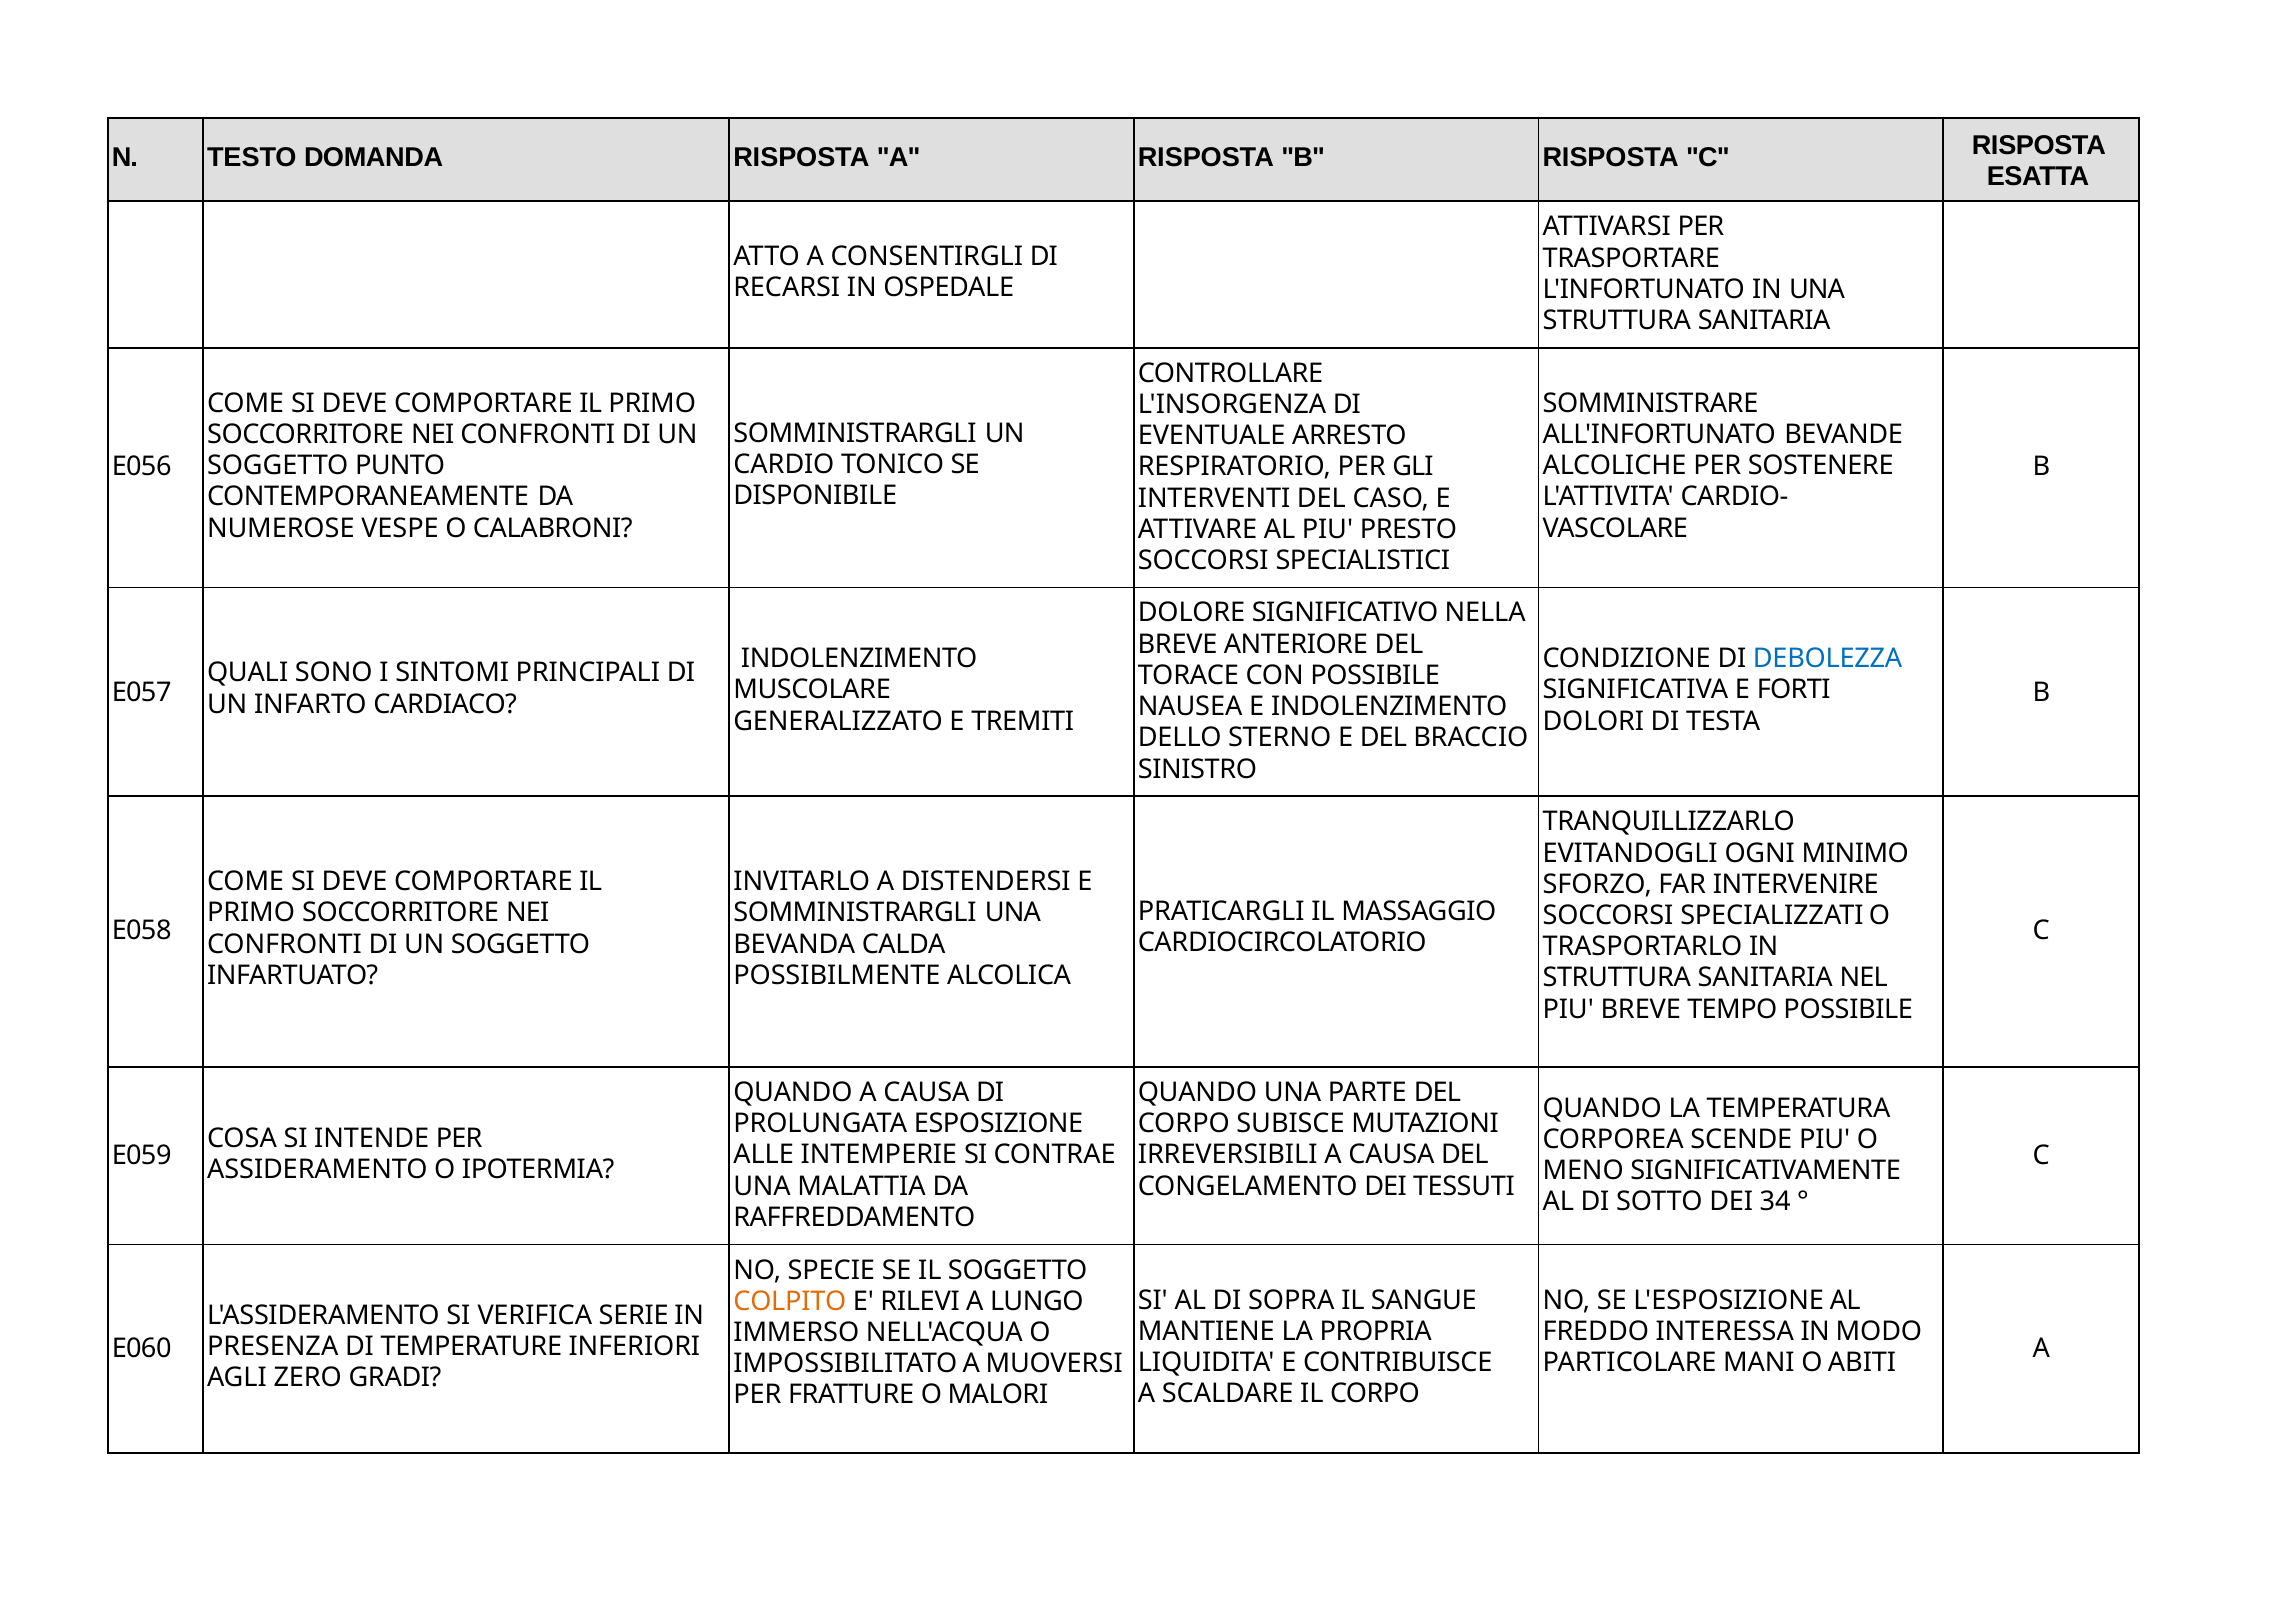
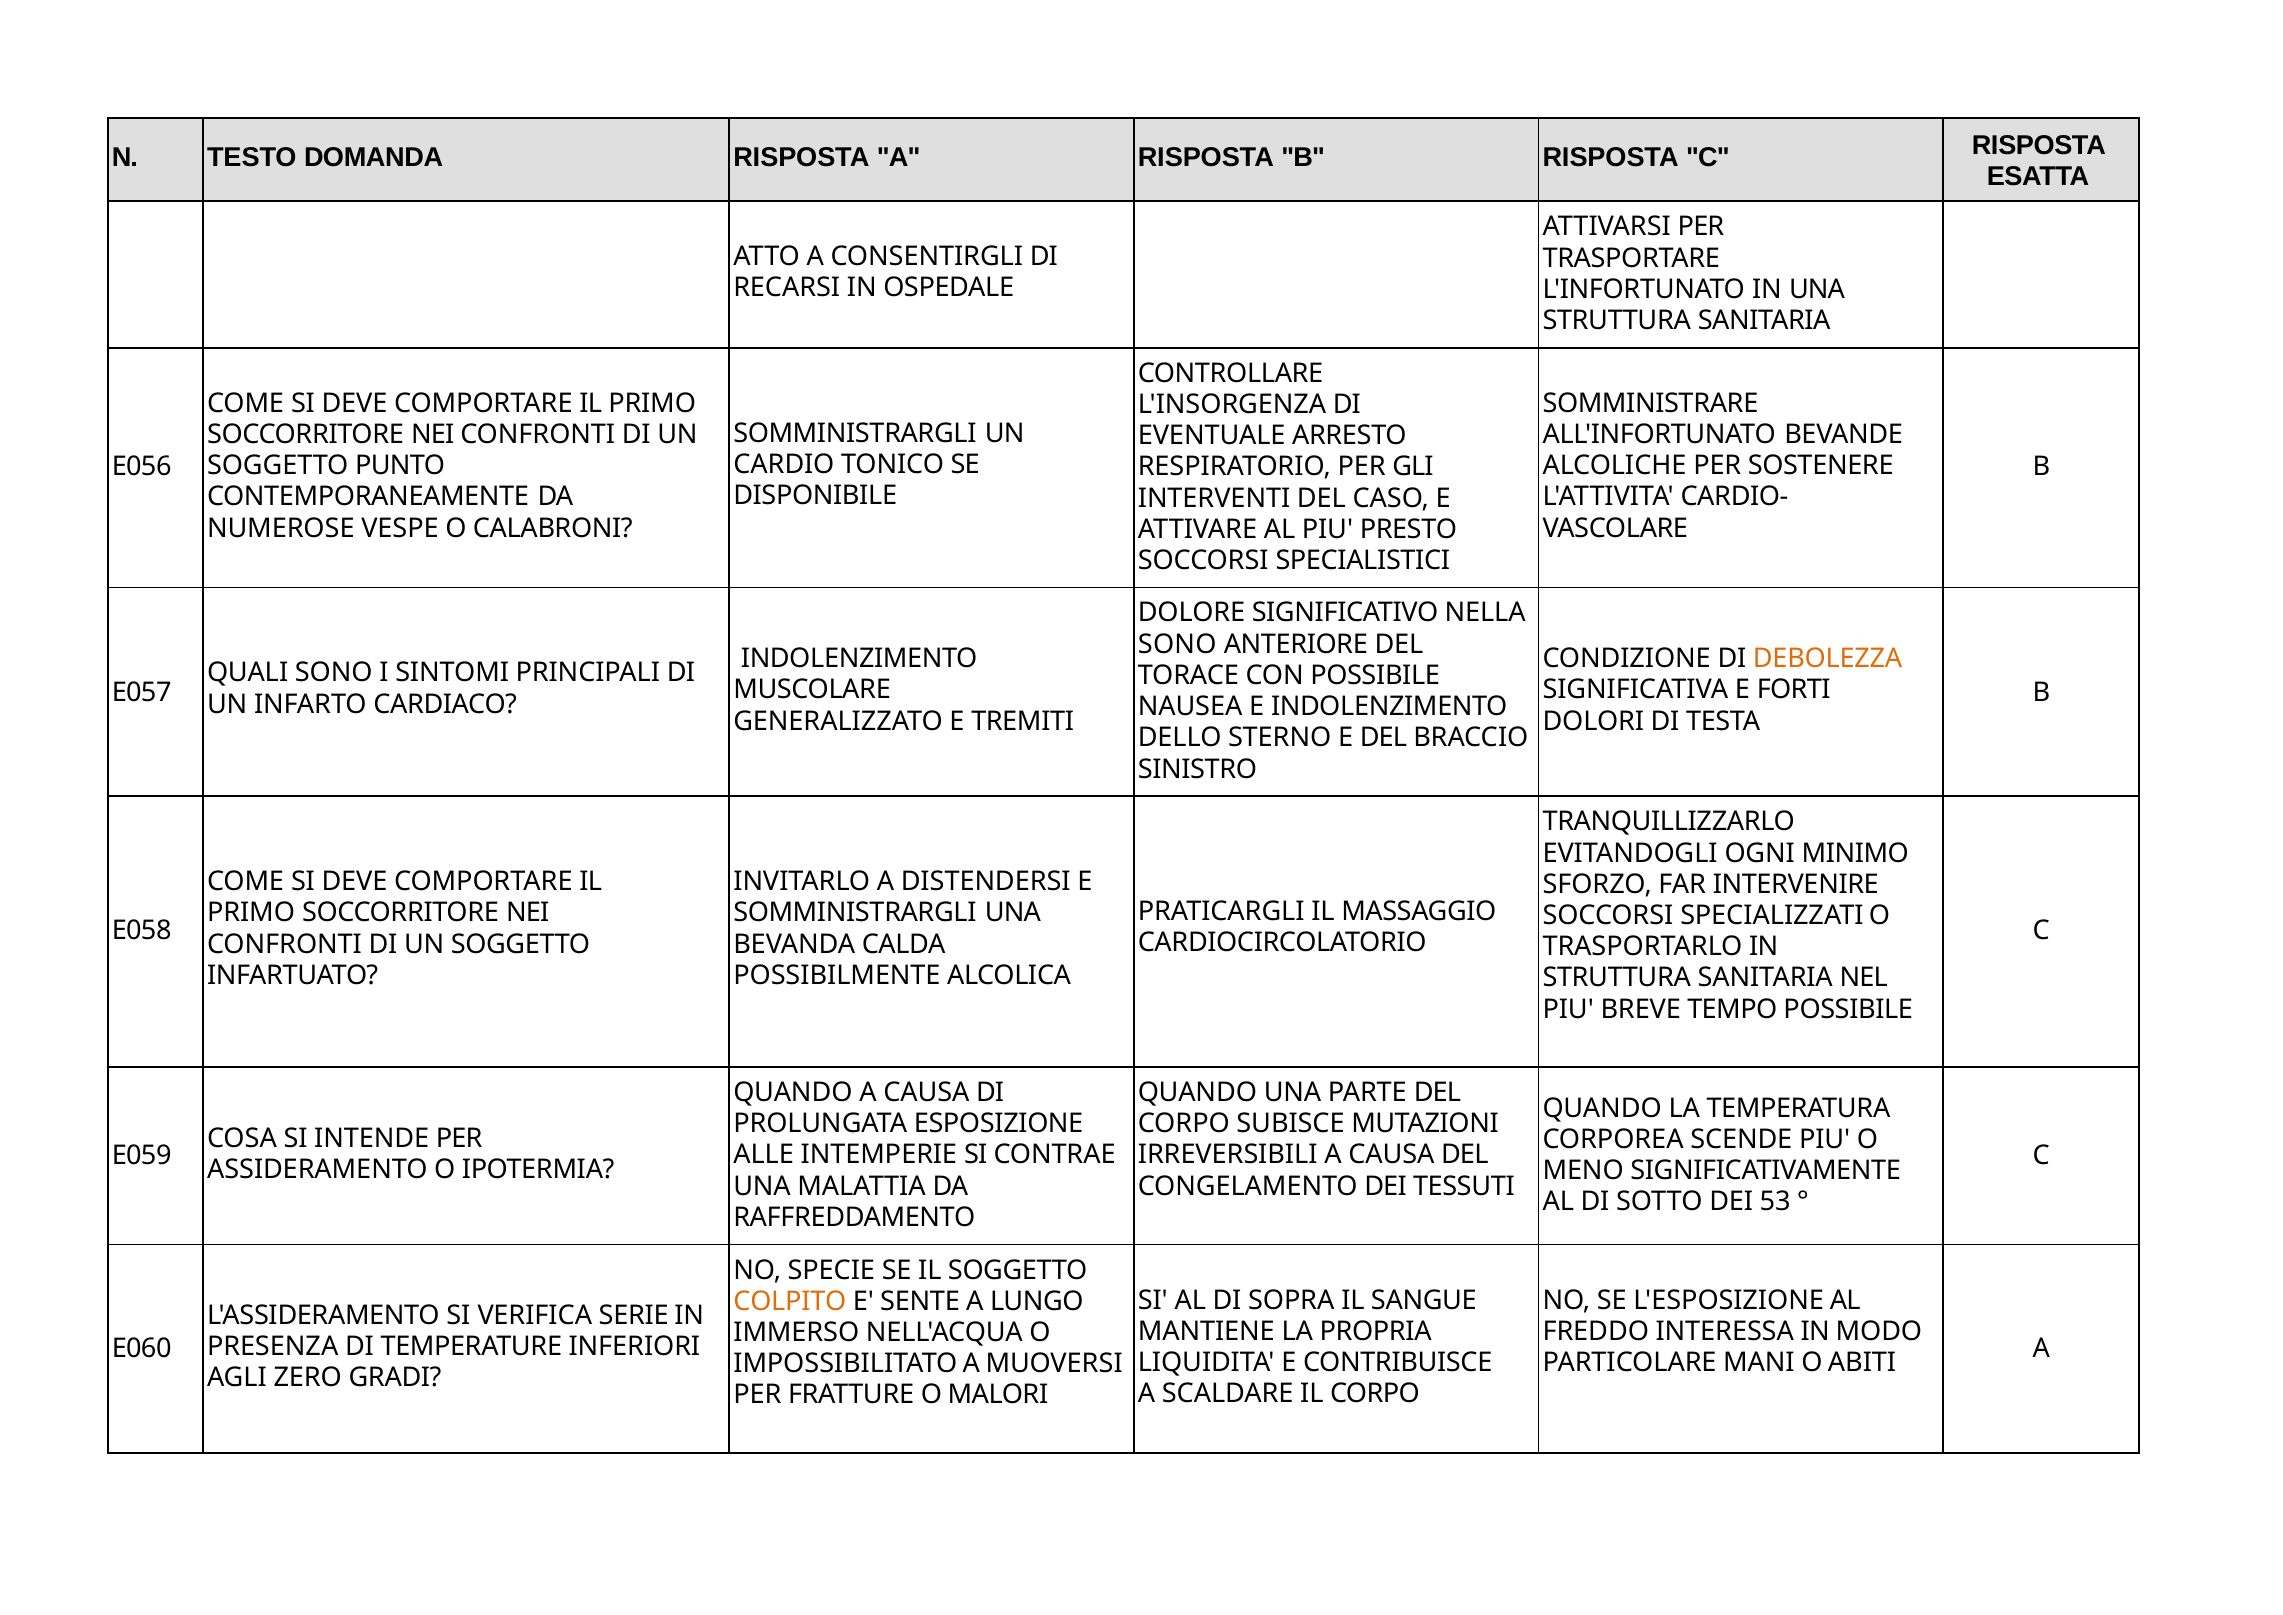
BREVE at (1177, 644): BREVE -> SONO
DEBOLEZZA colour: blue -> orange
34: 34 -> 53
RILEVI: RILEVI -> SENTE
